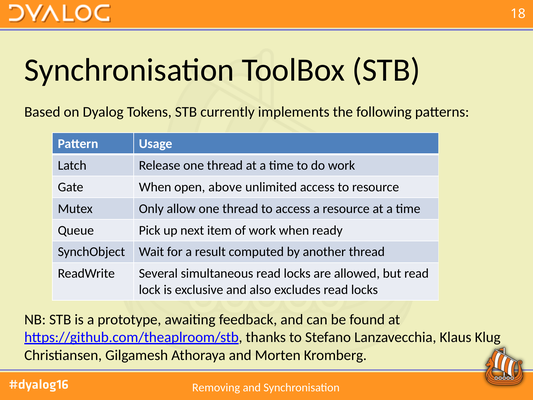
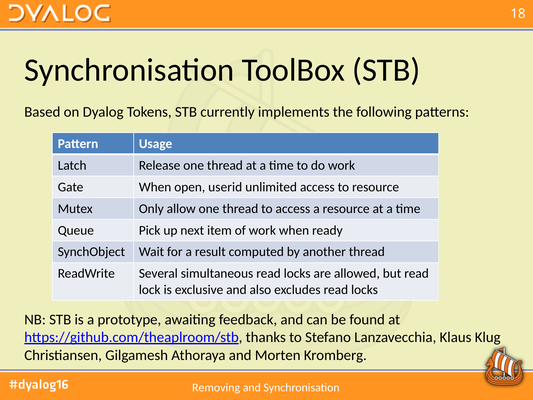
above: above -> userid
